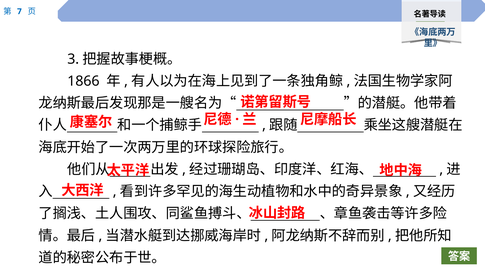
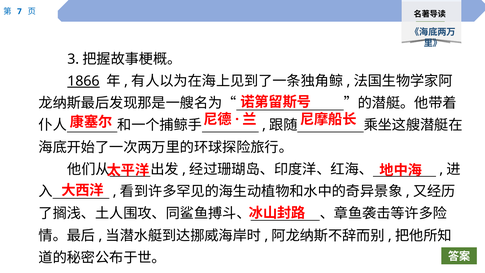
1866 underline: none -> present
